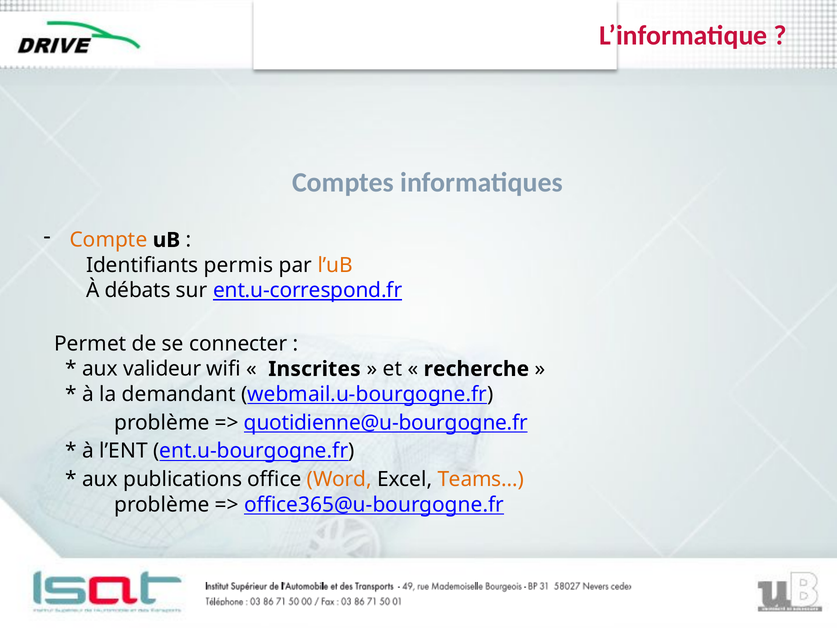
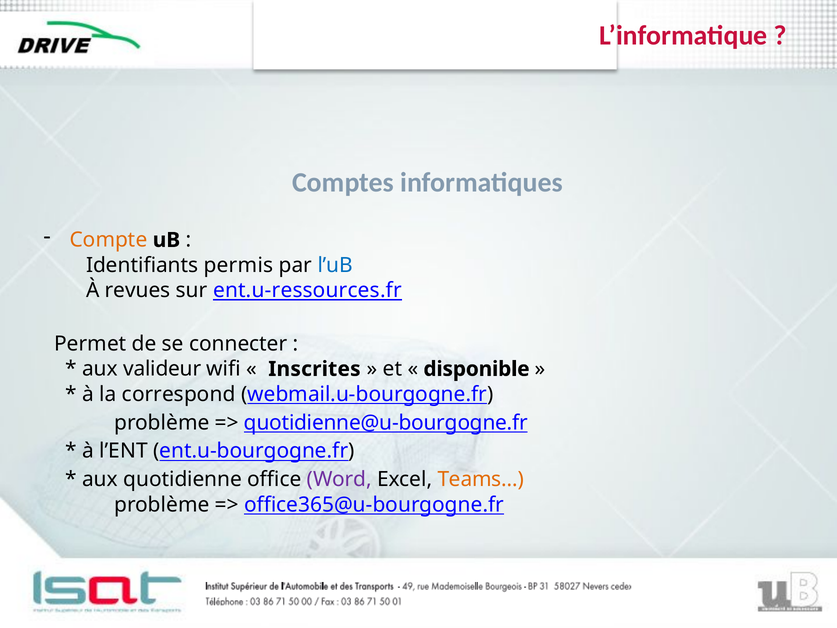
l’uB colour: orange -> blue
débats: débats -> revues
ent.u-correspond.fr: ent.u-correspond.fr -> ent.u-ressources.fr
recherche: recherche -> disponible
demandant: demandant -> correspond
publications: publications -> quotidienne
Word colour: orange -> purple
